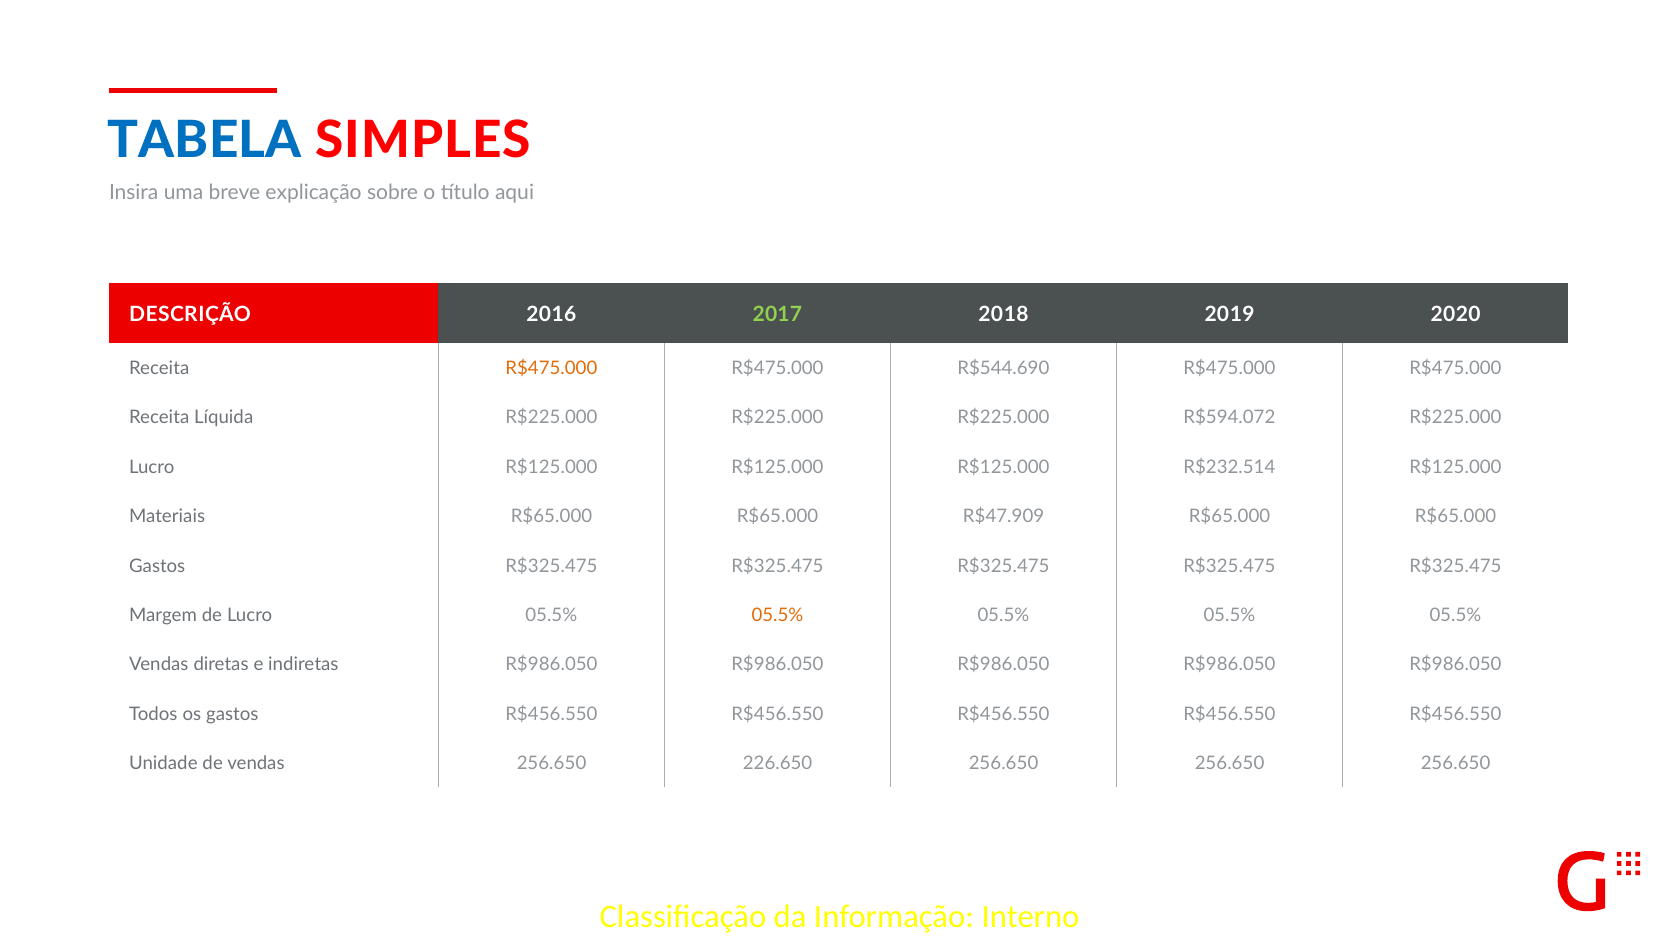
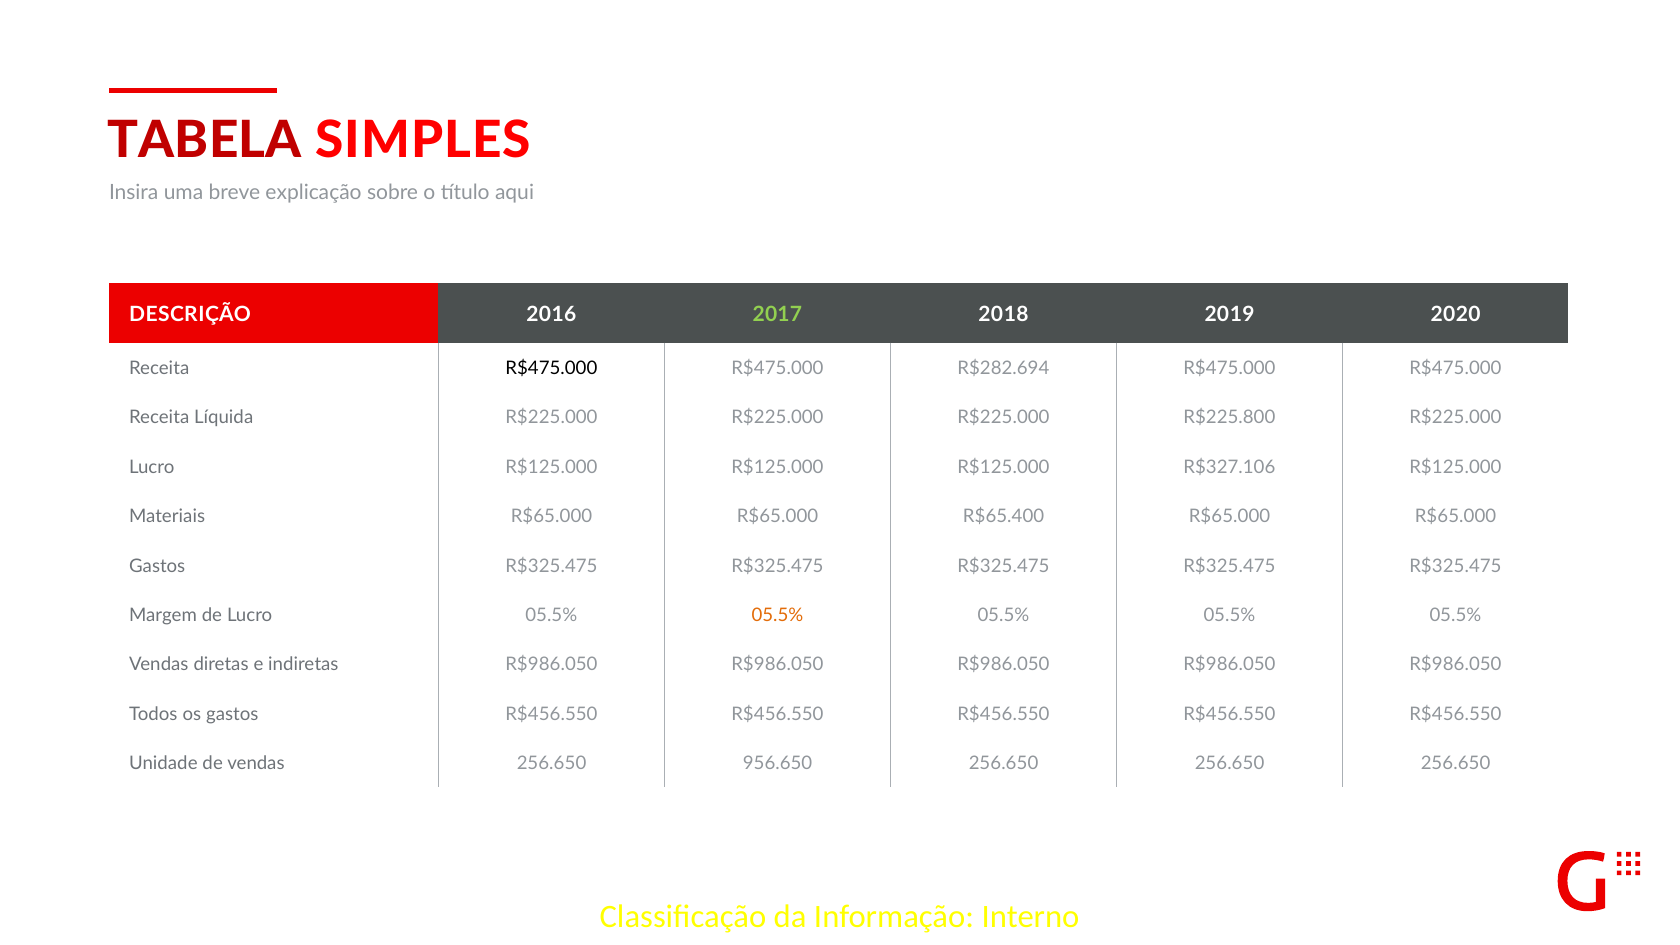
TABELA colour: blue -> red
R$475.000 at (551, 368) colour: orange -> black
R$544.690: R$544.690 -> R$282.694
R$594.072: R$594.072 -> R$225.800
R$232.514: R$232.514 -> R$327.106
R$47.909: R$47.909 -> R$65.400
226.650: 226.650 -> 956.650
